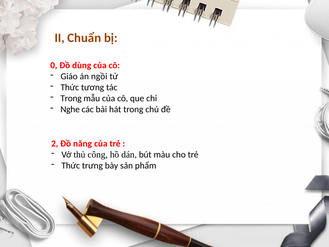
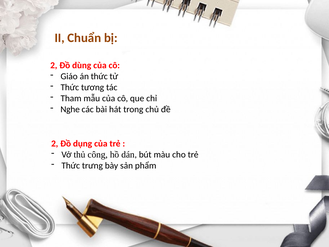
0 at (54, 65): 0 -> 2
án ngồi: ngồi -> thức
Trong at (71, 98): Trong -> Tham
năng: năng -> dụng
